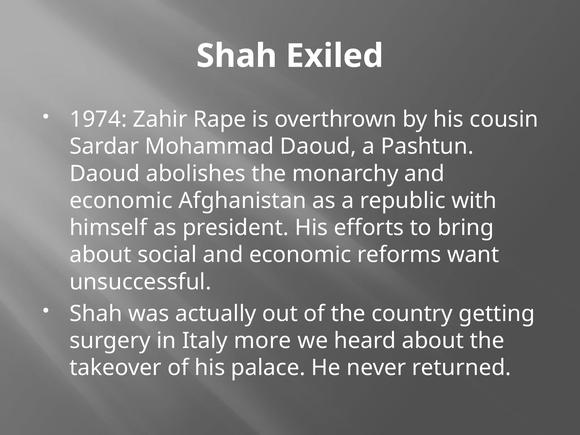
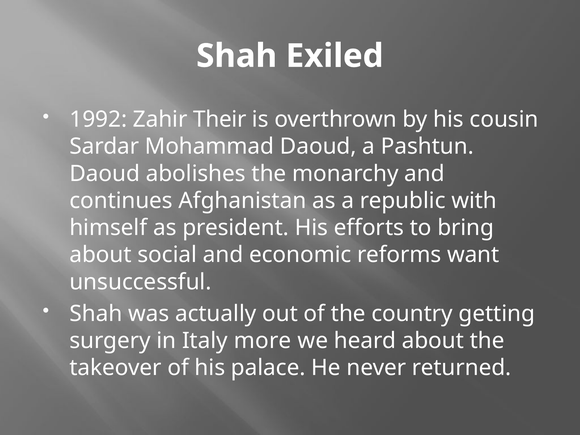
1974: 1974 -> 1992
Rape: Rape -> Their
economic at (121, 201): economic -> continues
